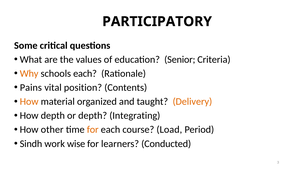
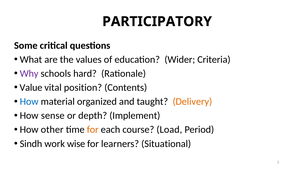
Senior: Senior -> Wider
Why colour: orange -> purple
schools each: each -> hard
Pains: Pains -> Value
How at (29, 101) colour: orange -> blue
How depth: depth -> sense
Integrating: Integrating -> Implement
Conducted: Conducted -> Situational
